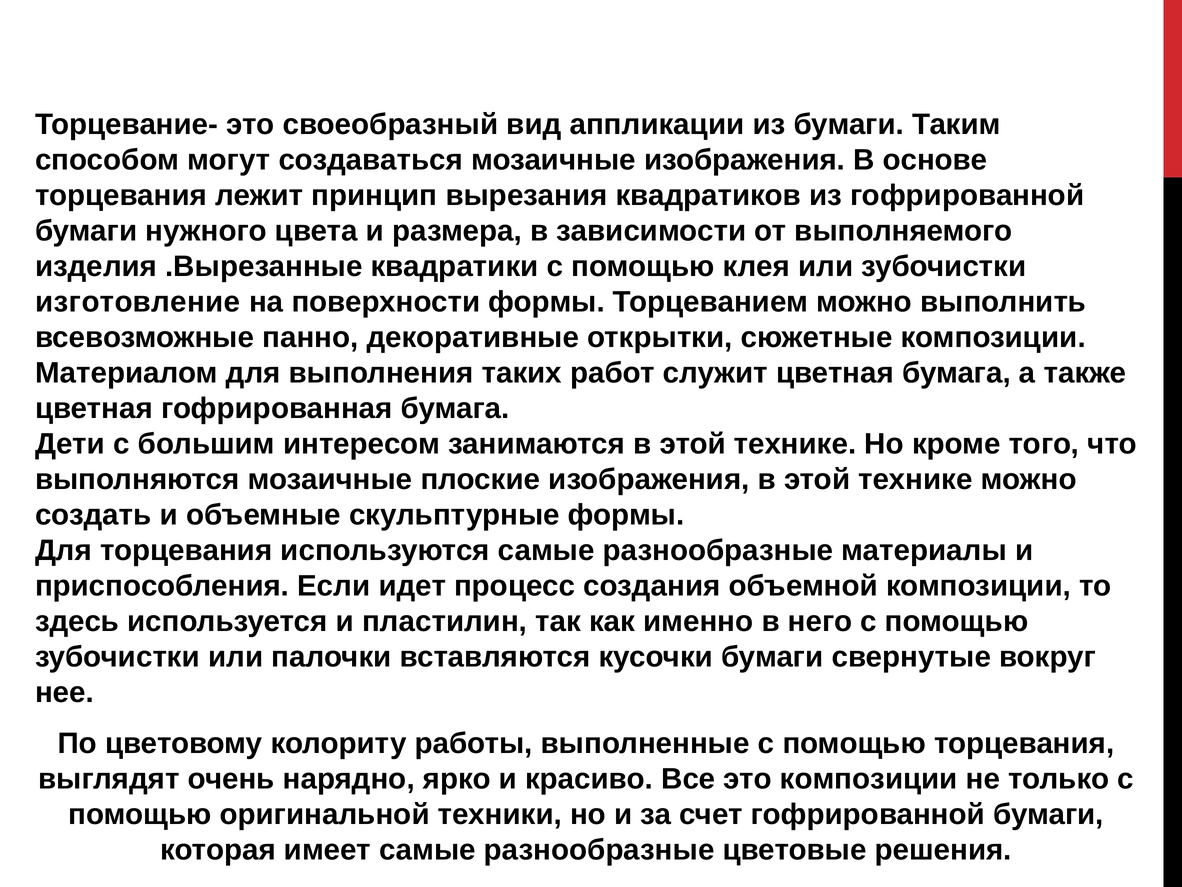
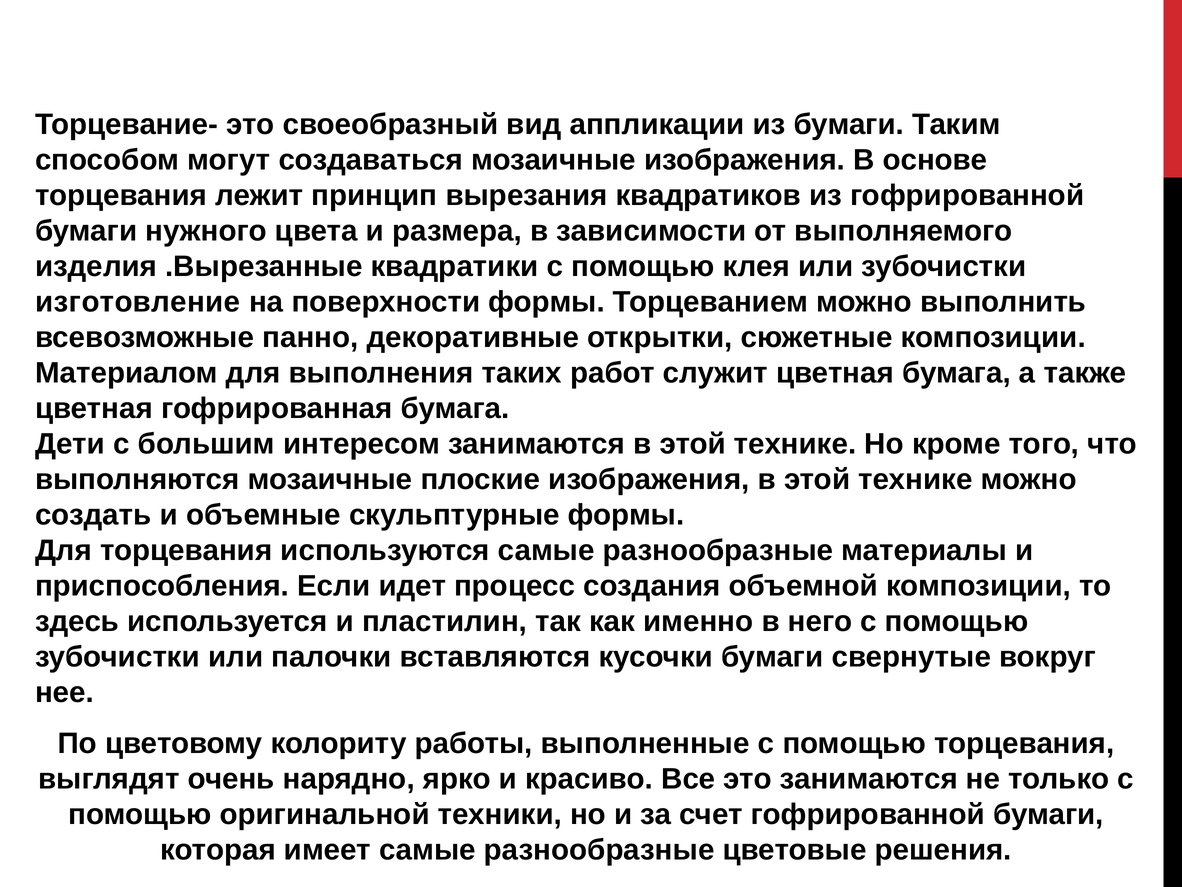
это композиции: композиции -> занимаются
